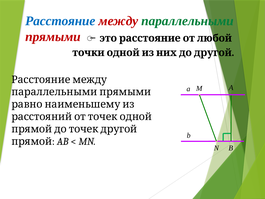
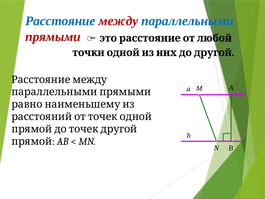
параллельными colour: green -> blue
